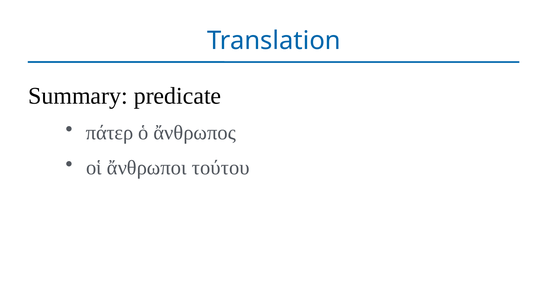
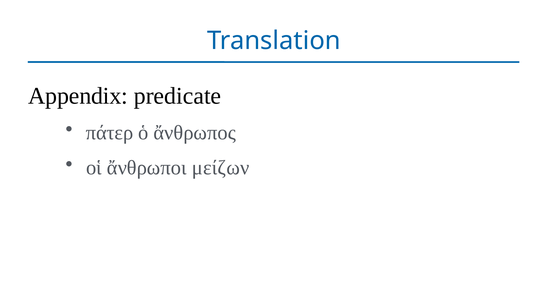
Summary: Summary -> Appendix
τούτου: τούτου -> μείζων
